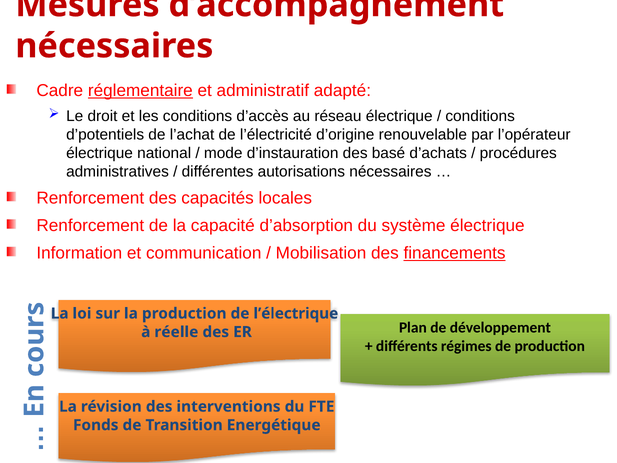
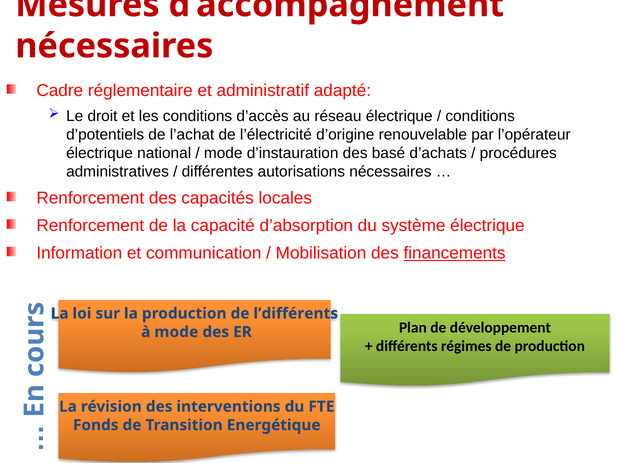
réglementaire underline: present -> none
l’électrique: l’électrique -> l’différents
à réelle: réelle -> mode
